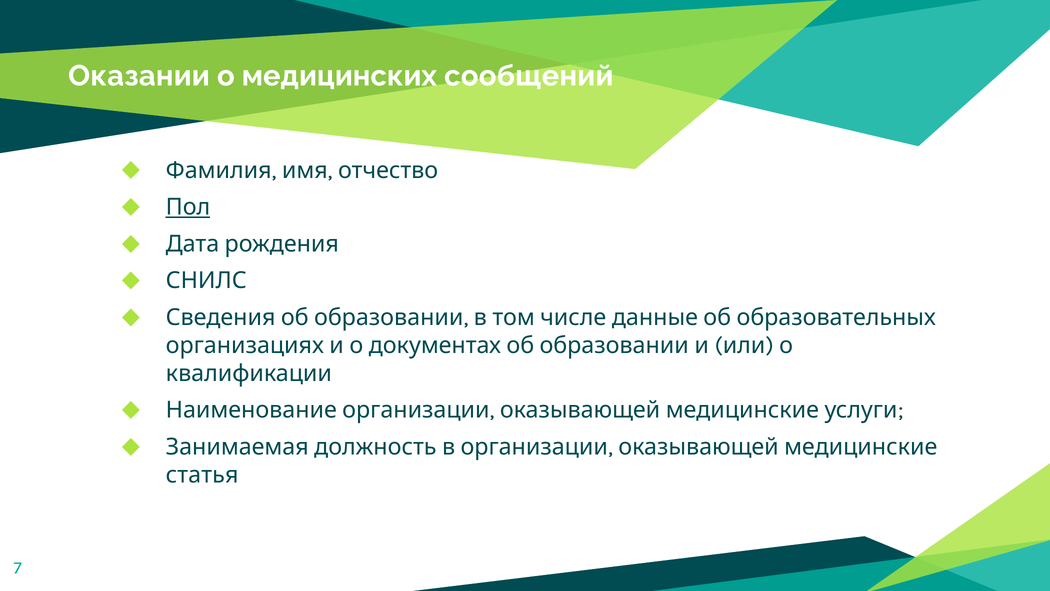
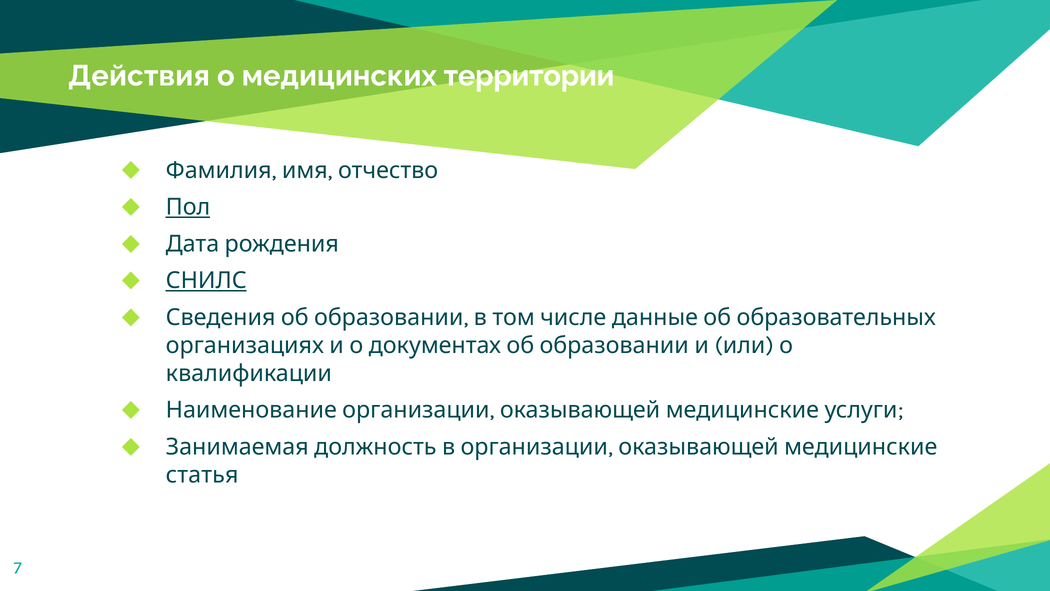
Оказании: Оказании -> Действия
сообщений: сообщений -> территории
СНИЛС underline: none -> present
